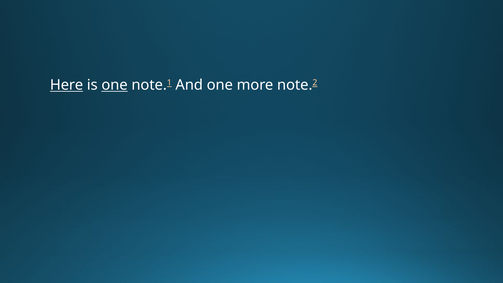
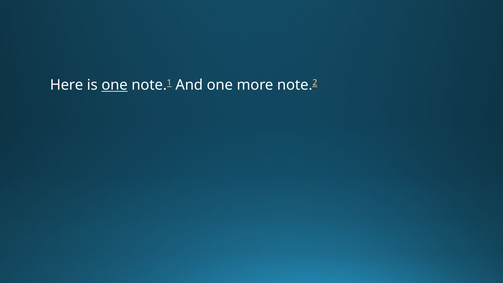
Here underline: present -> none
